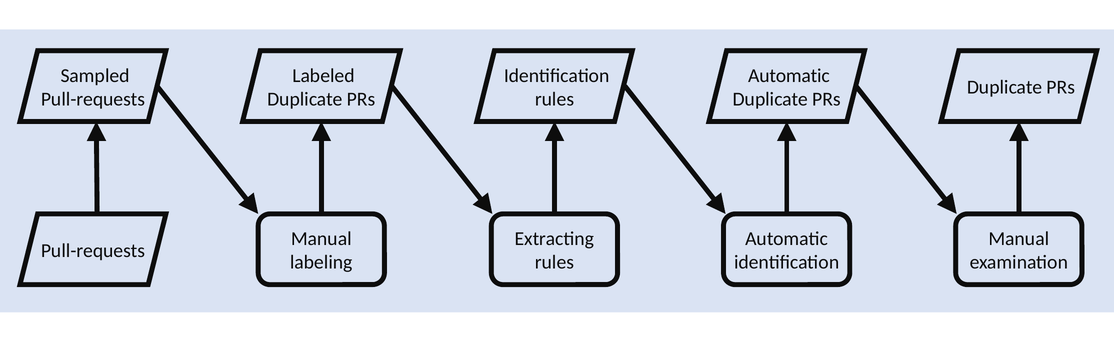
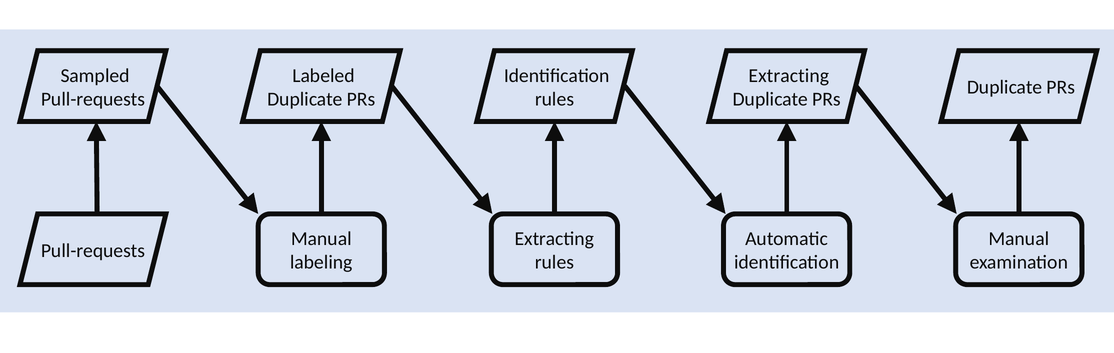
Automatic at (789, 76): Automatic -> Extracting
